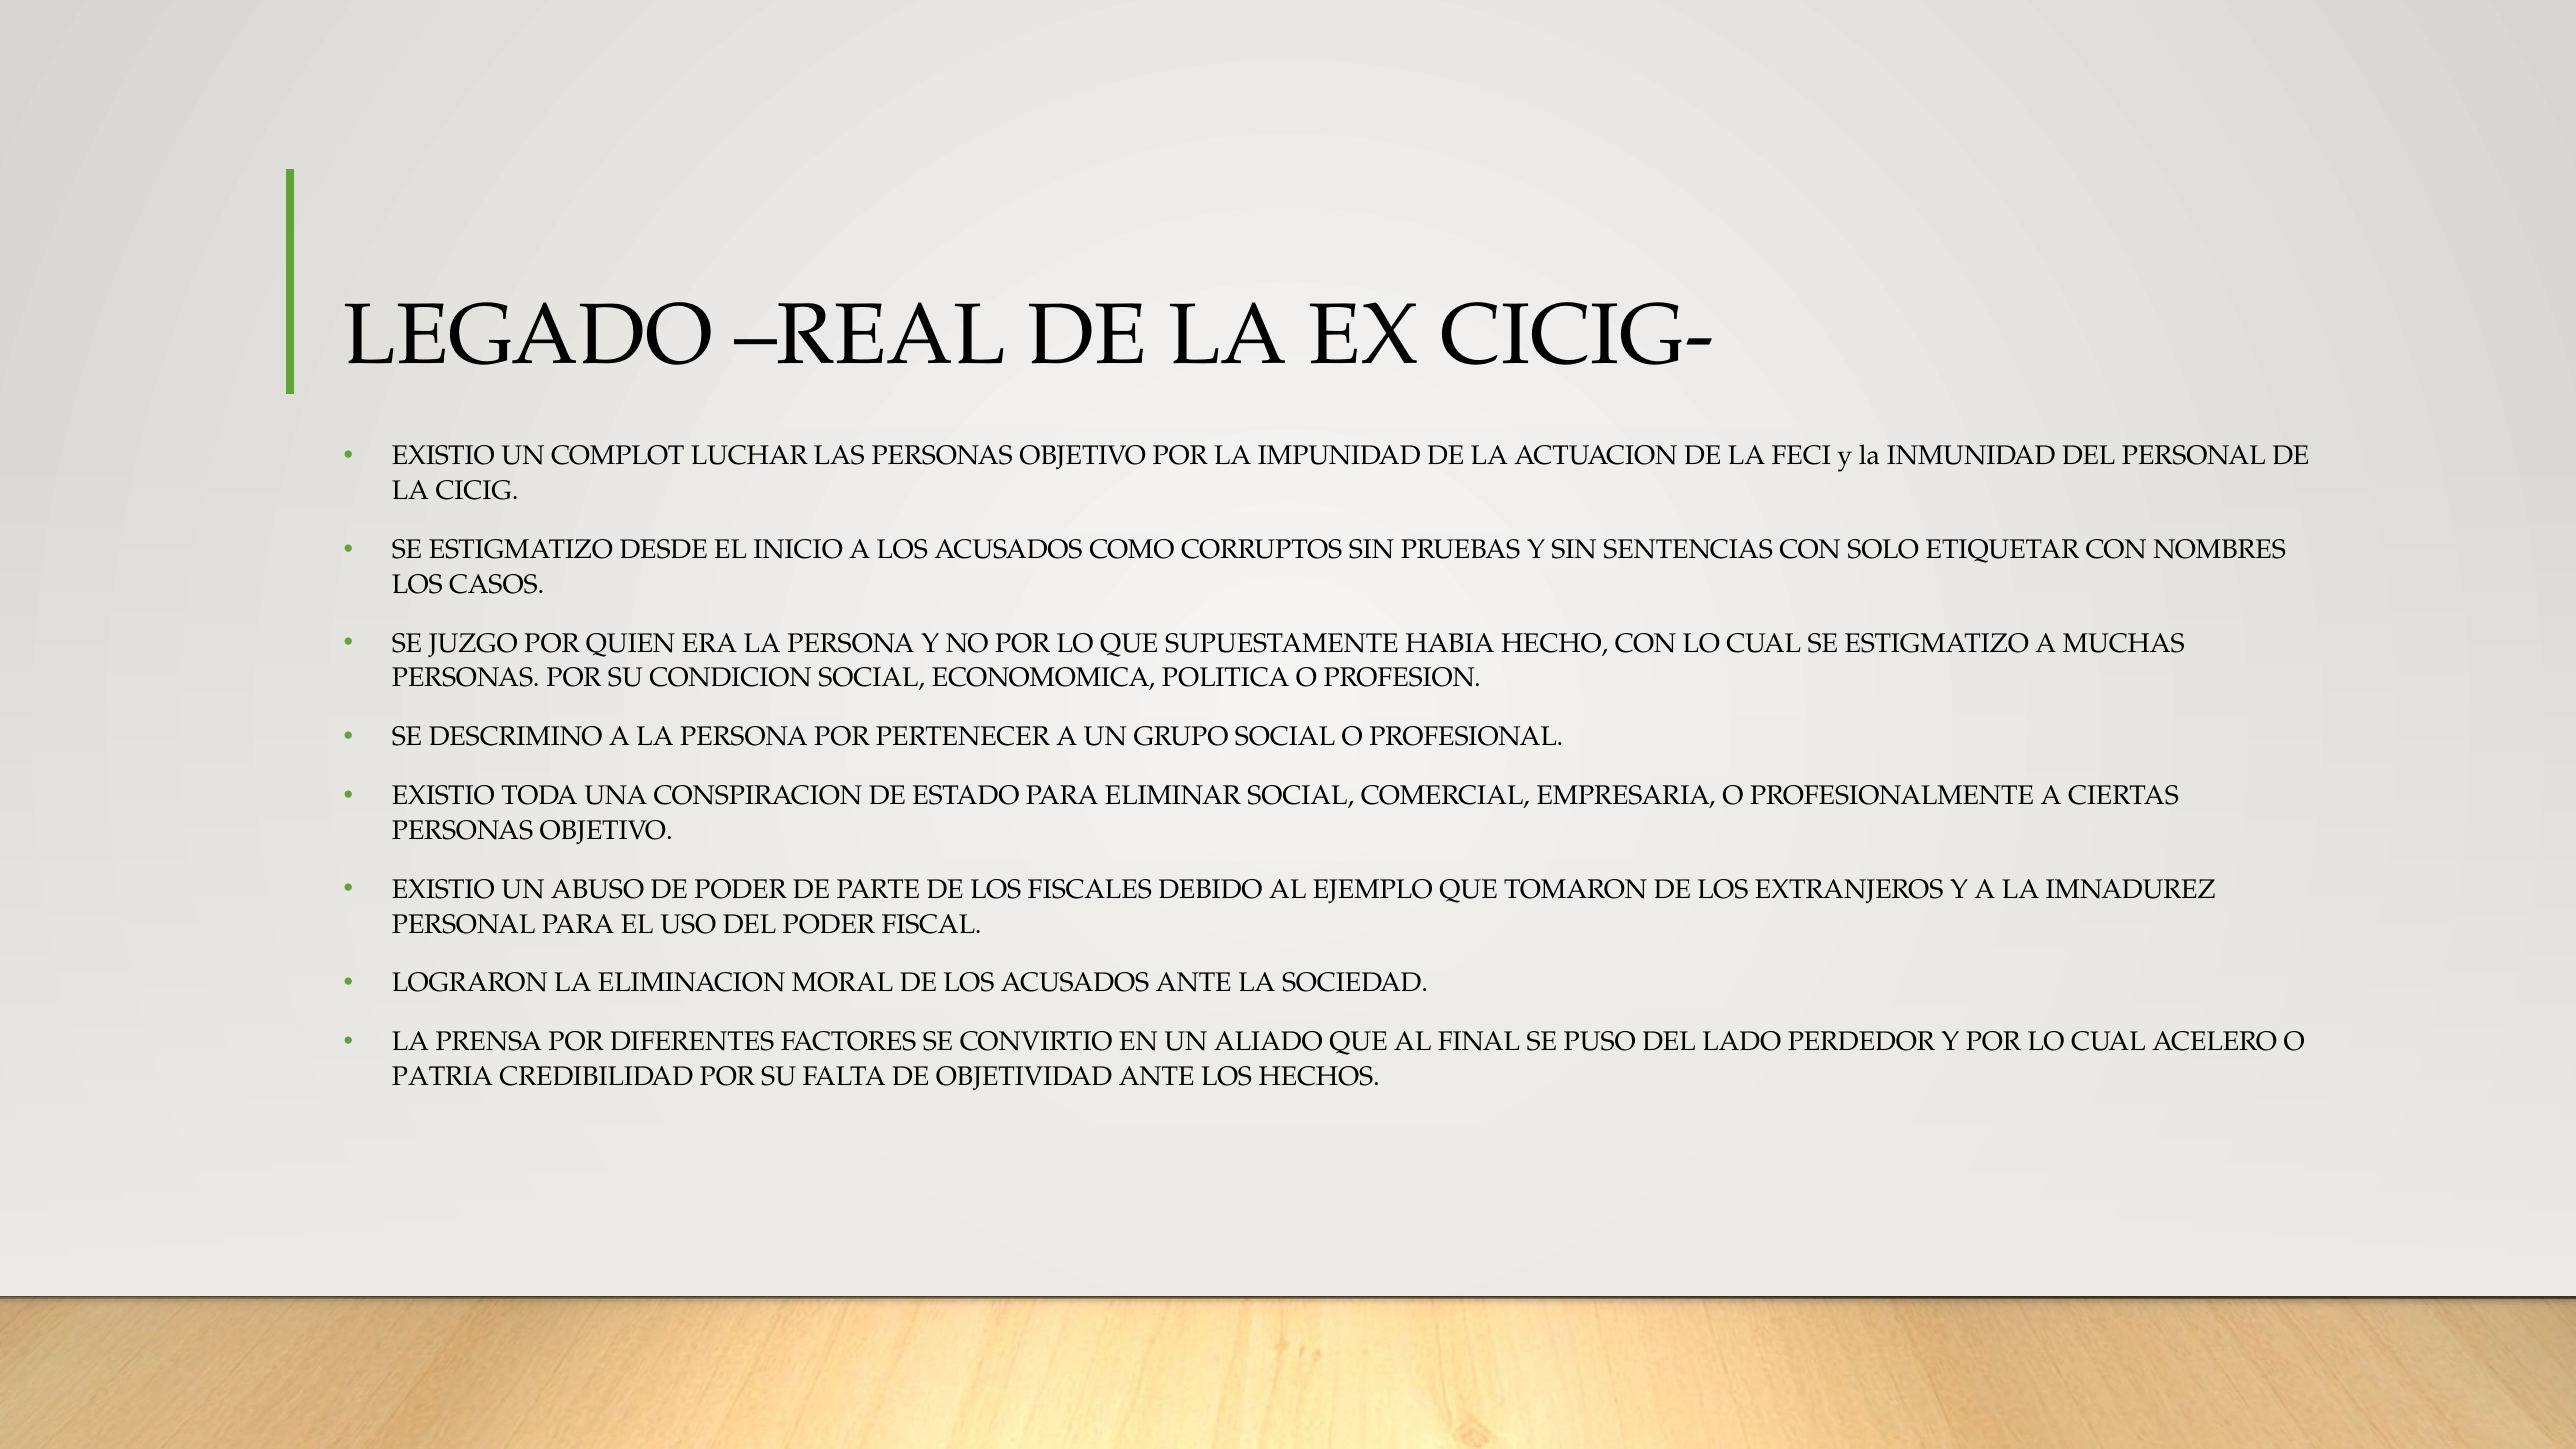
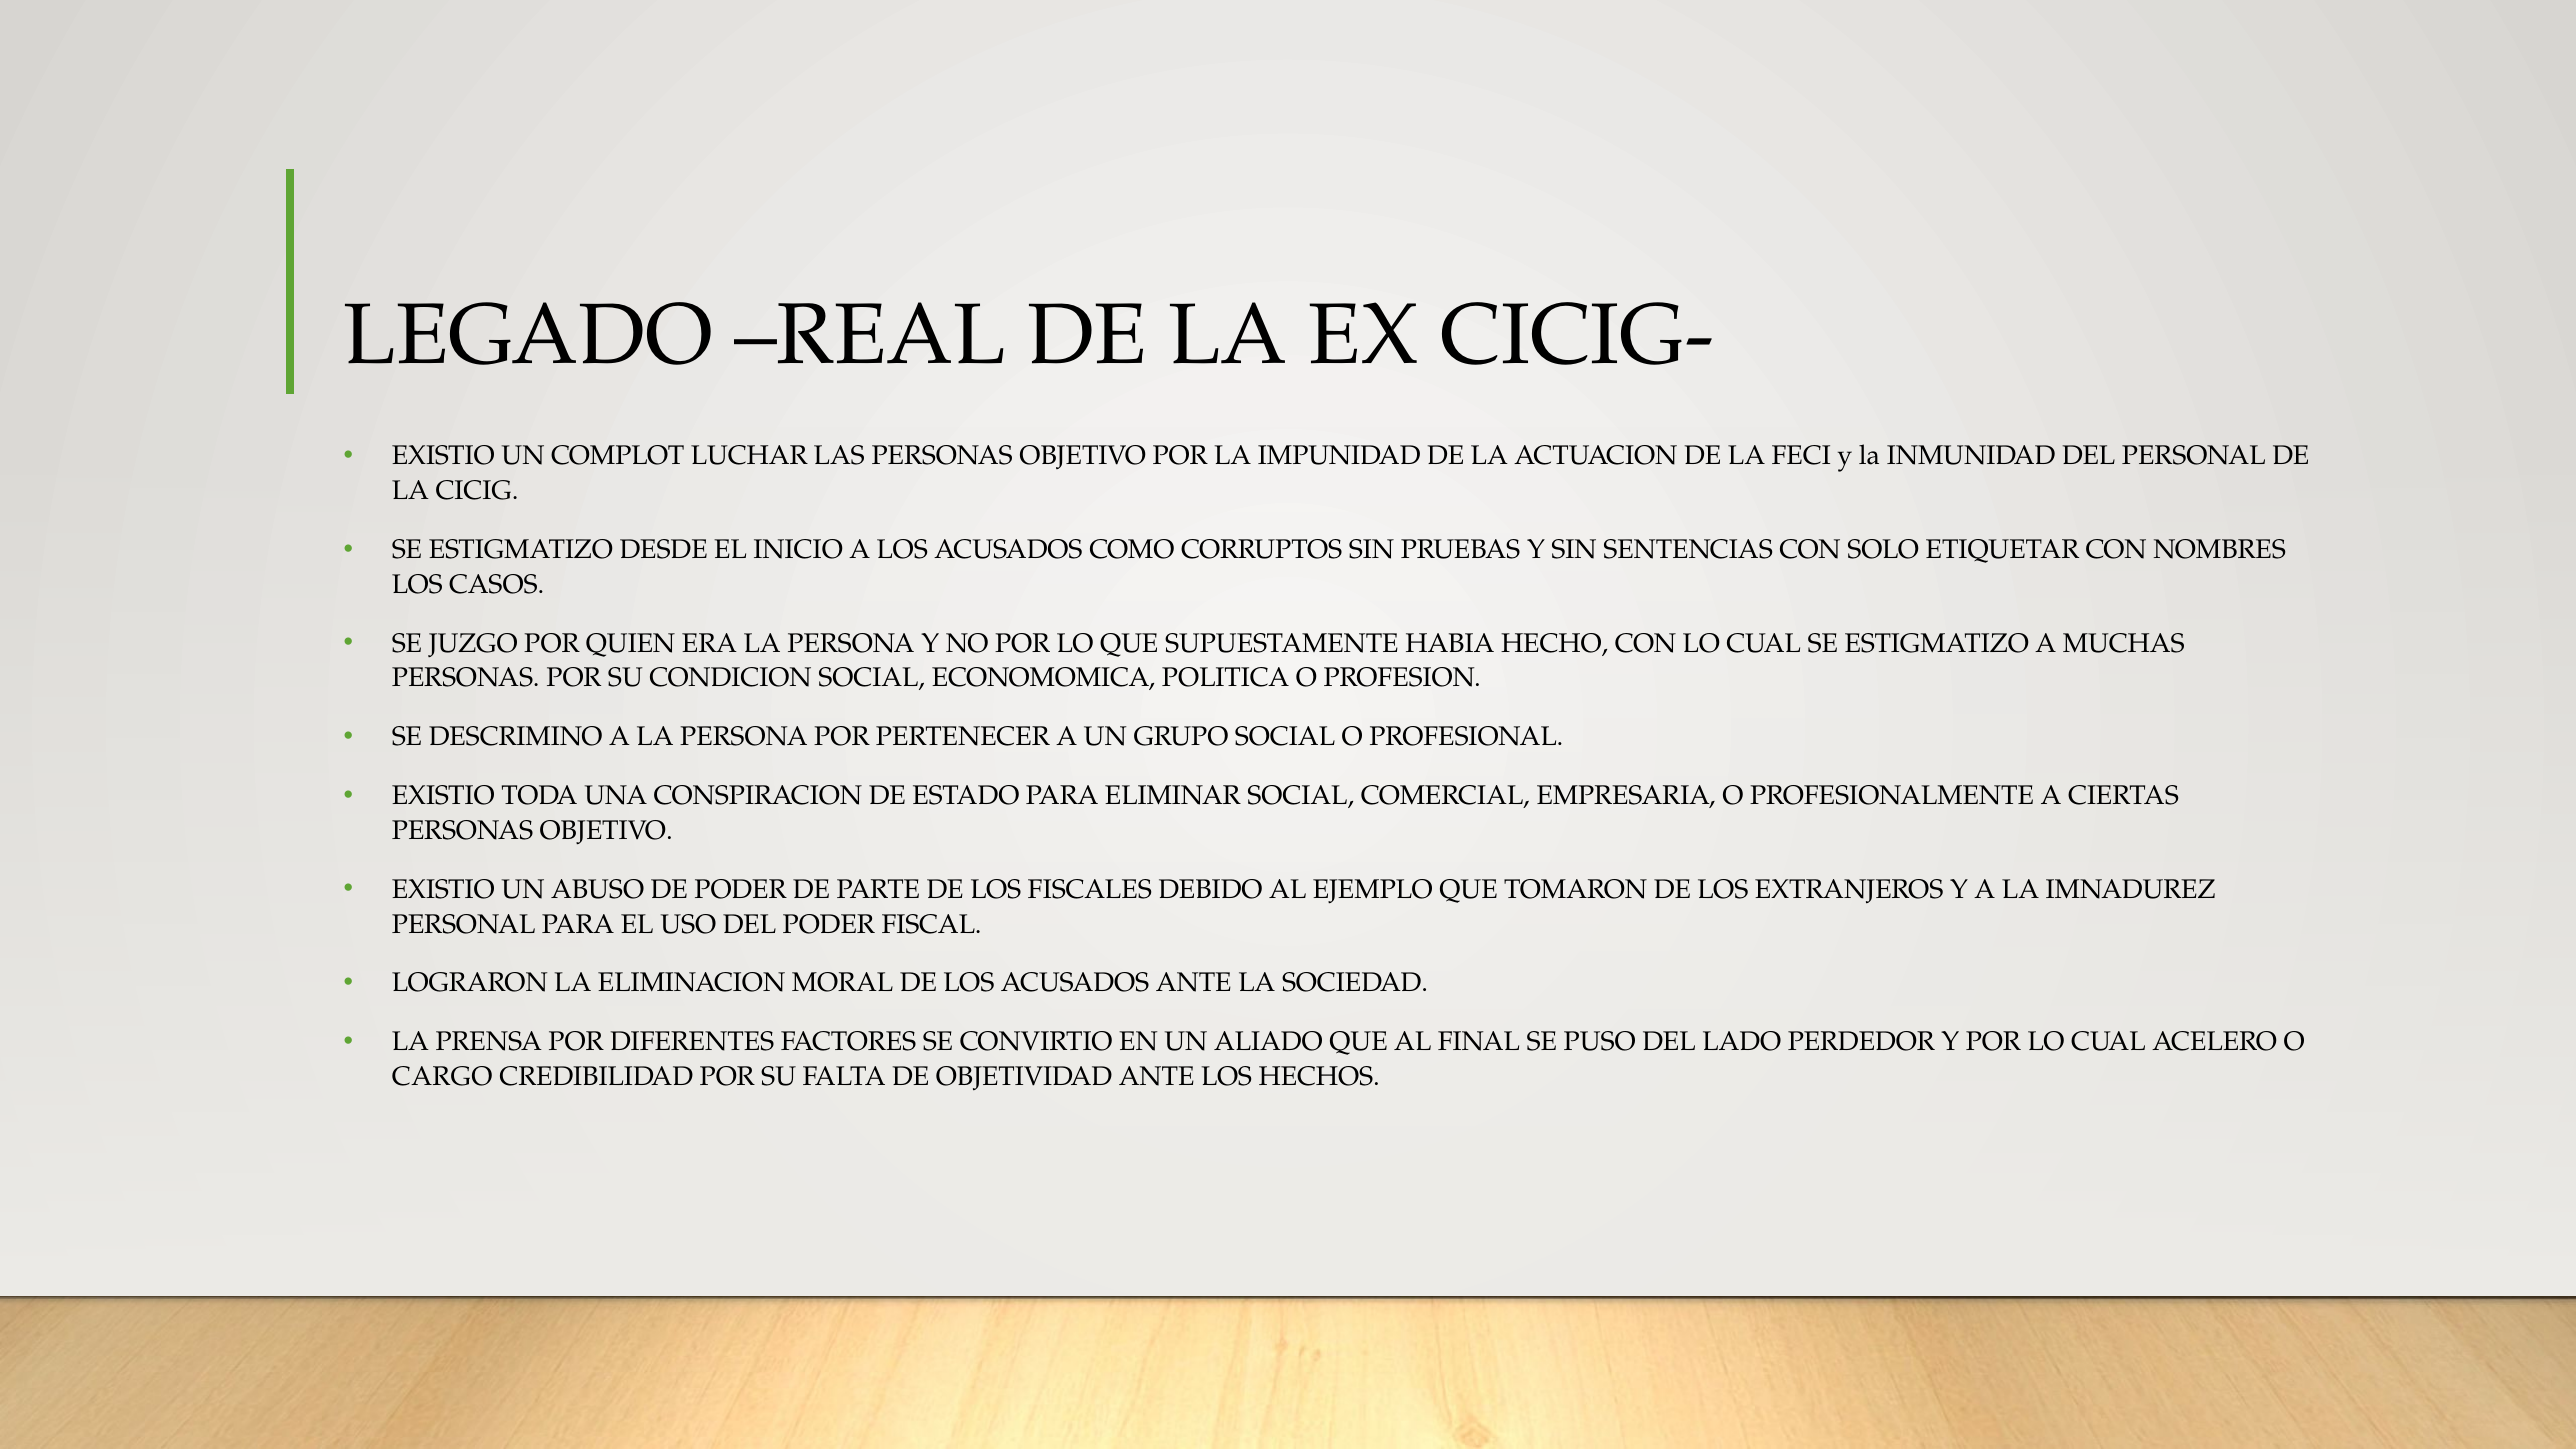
PATRIA: PATRIA -> CARGO
